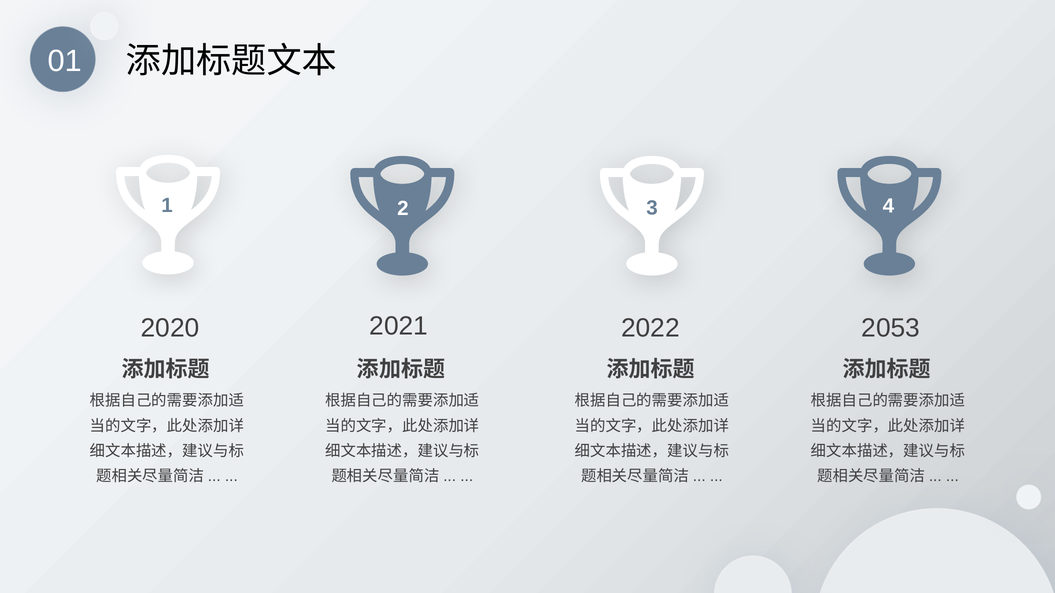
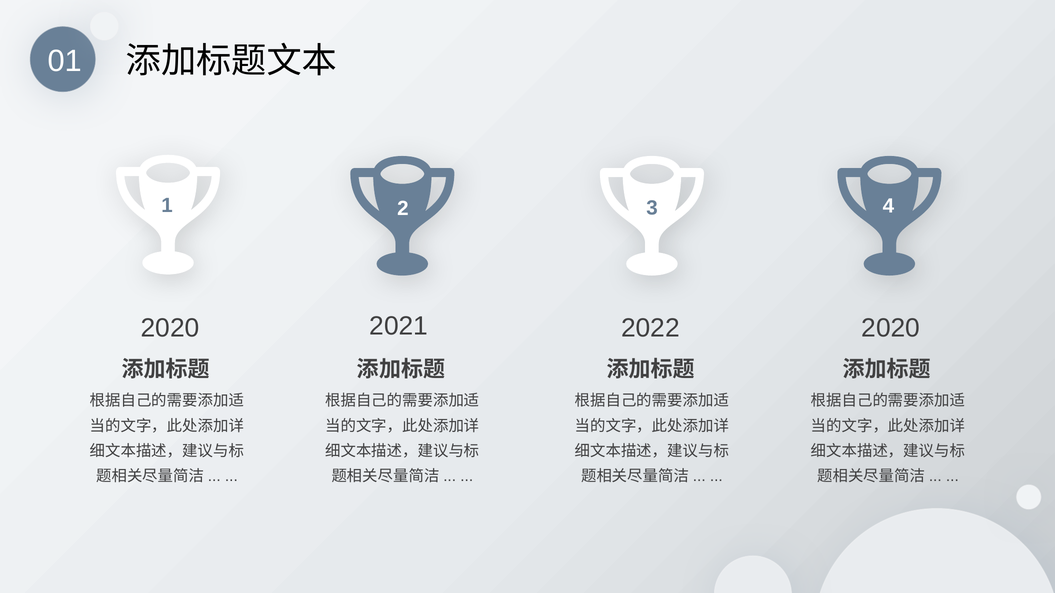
2022 2053: 2053 -> 2020
